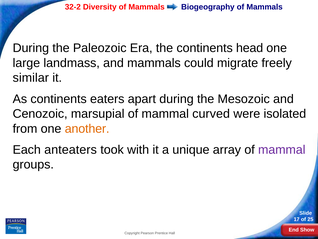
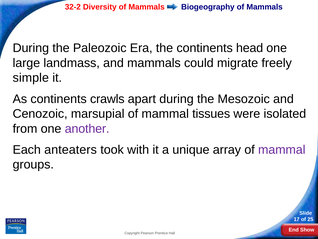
similar: similar -> simple
eaters: eaters -> crawls
curved: curved -> tissues
another colour: orange -> purple
